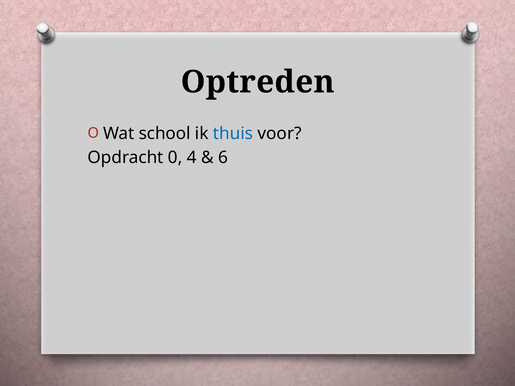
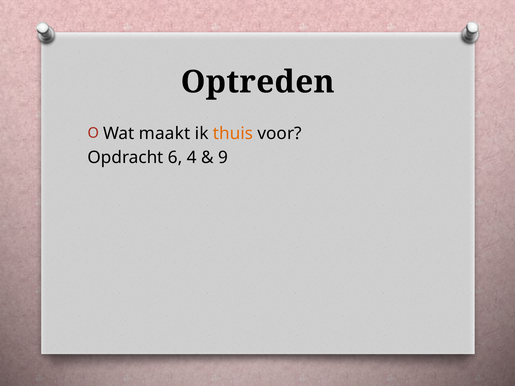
school: school -> maakt
thuis colour: blue -> orange
0: 0 -> 6
6: 6 -> 9
